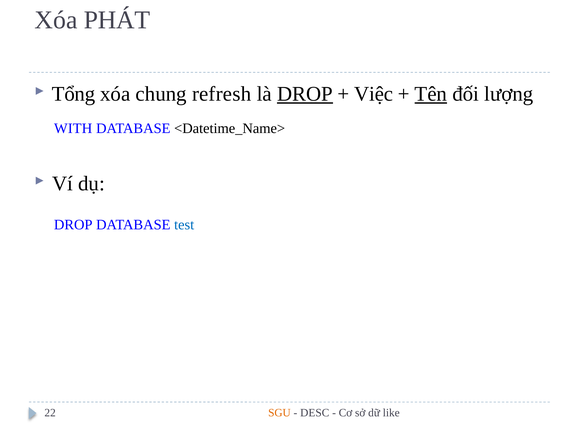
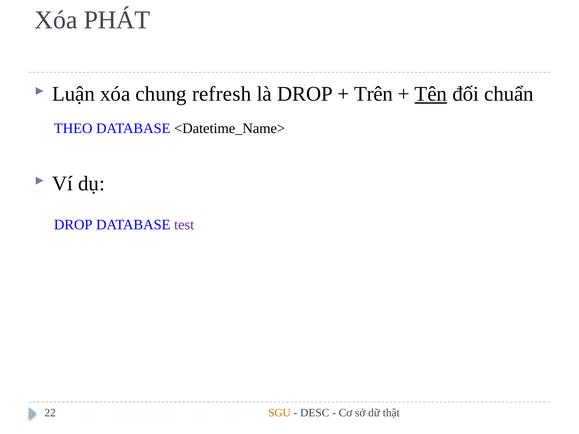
Tổng: Tổng -> Luận
DROP at (305, 94) underline: present -> none
Việc: Việc -> Trên
lượng: lượng -> chuẩn
WITH: WITH -> THEO
test colour: blue -> purple
like: like -> thật
